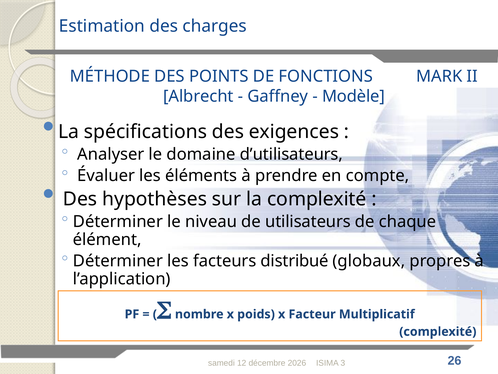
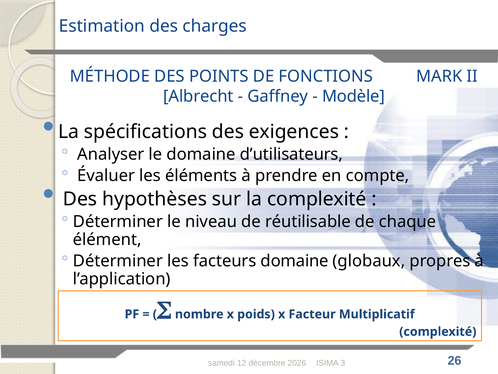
utilisateurs: utilisateurs -> réutilisable
facteurs distribué: distribué -> domaine
